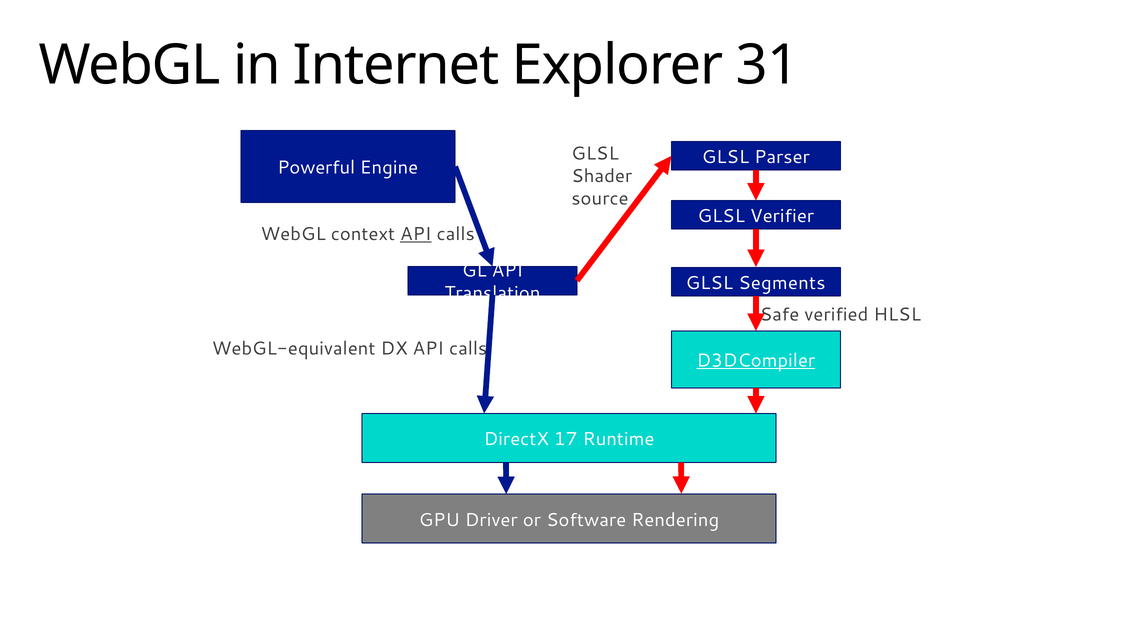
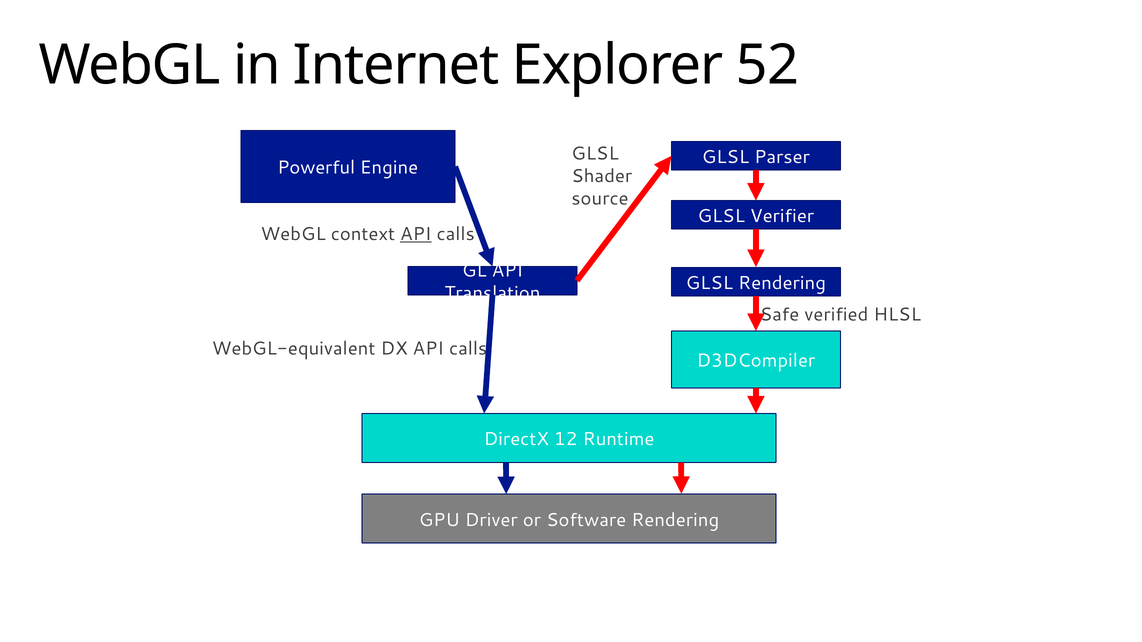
31: 31 -> 52
GLSL Segments: Segments -> Rendering
D3DCompiler underline: present -> none
17: 17 -> 12
